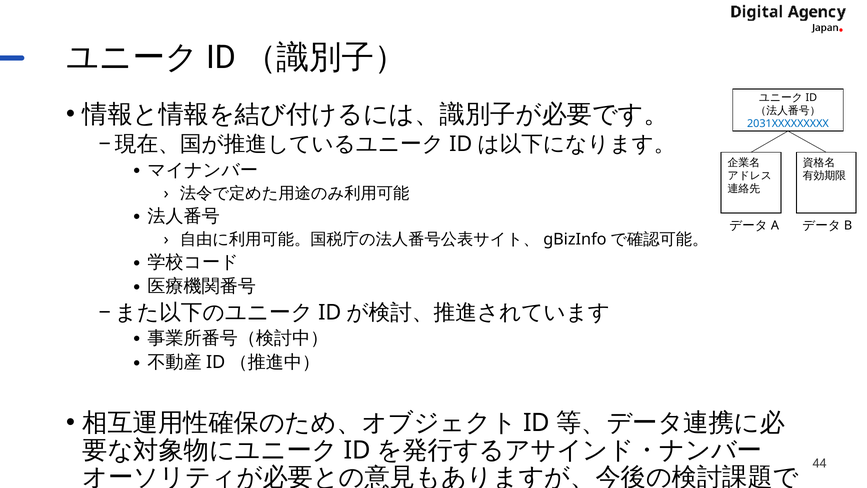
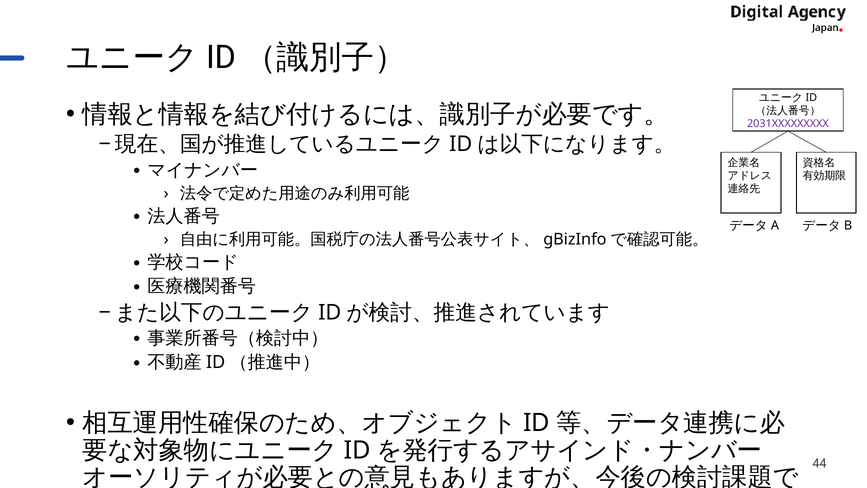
2031XXXXXXXXX colour: blue -> purple
